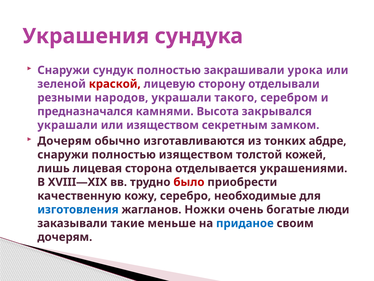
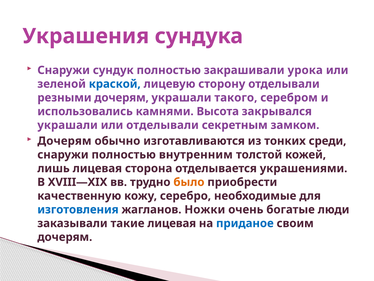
краской colour: red -> blue
резными народов: народов -> дочерям
предназначался: предназначался -> использовались
или изяществом: изяществом -> отделывали
абдре: абдре -> среди
изяществом at (196, 154): изяществом -> внутренним
было colour: red -> orange
такие меньше: меньше -> лицевая
